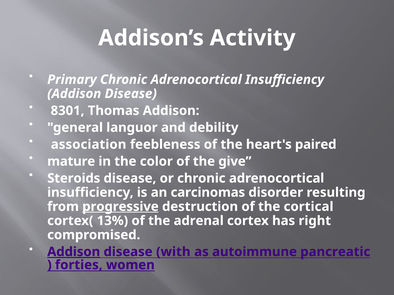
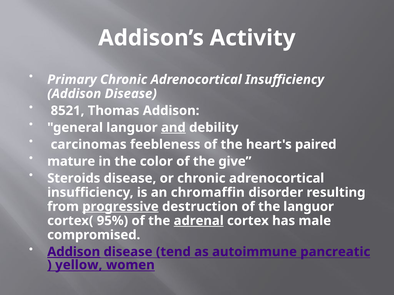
8301: 8301 -> 8521
and underline: none -> present
association: association -> carcinomas
carcinomas: carcinomas -> chromaffin
the cortical: cortical -> languor
13%: 13% -> 95%
adrenal underline: none -> present
right: right -> male
with: with -> tend
forties: forties -> yellow
